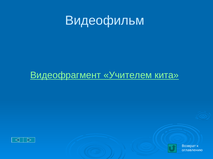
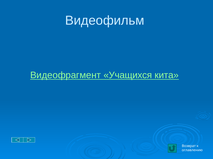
Учителем: Учителем -> Учащихся
